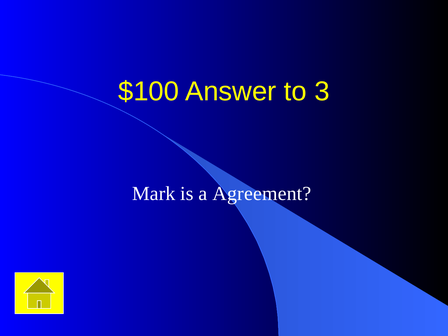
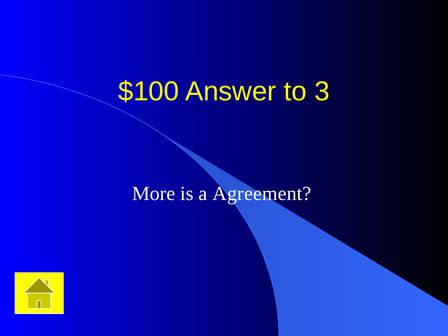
Mark: Mark -> More
